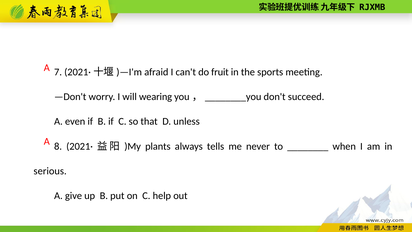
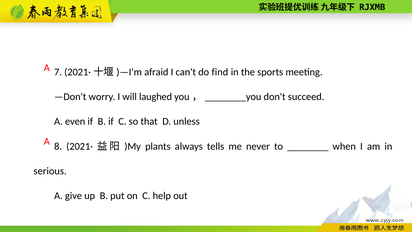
fruit: fruit -> find
wearing: wearing -> laughed
